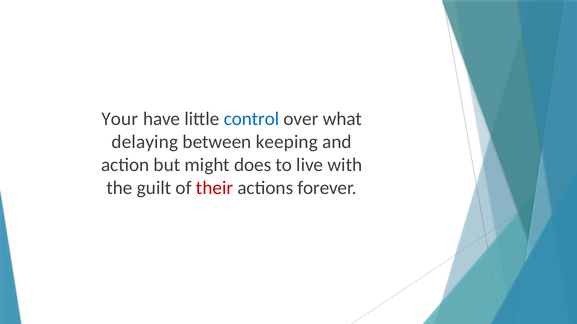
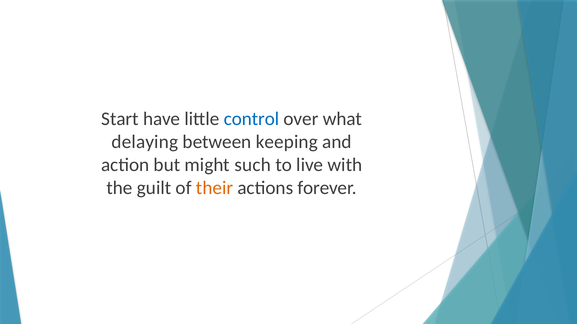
Your: Your -> Start
does: does -> such
their colour: red -> orange
